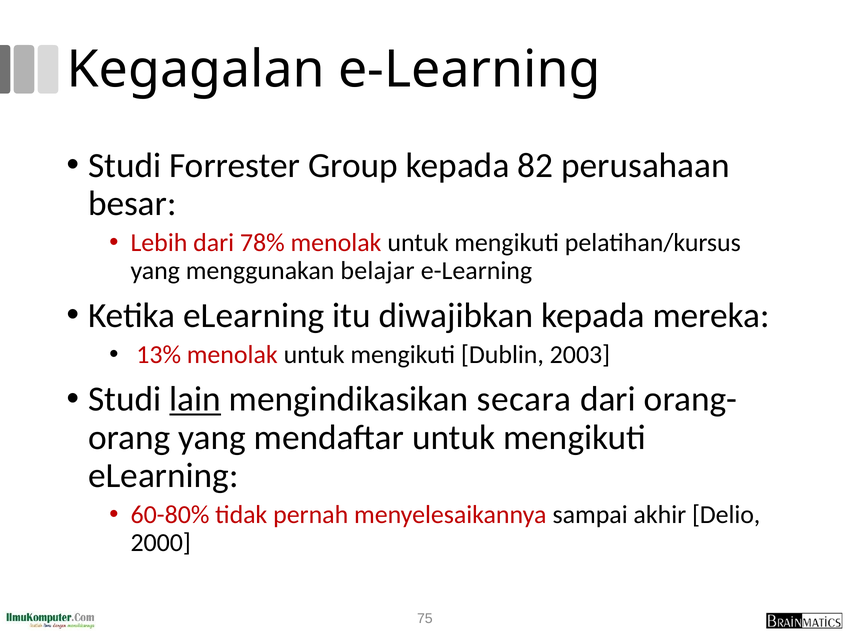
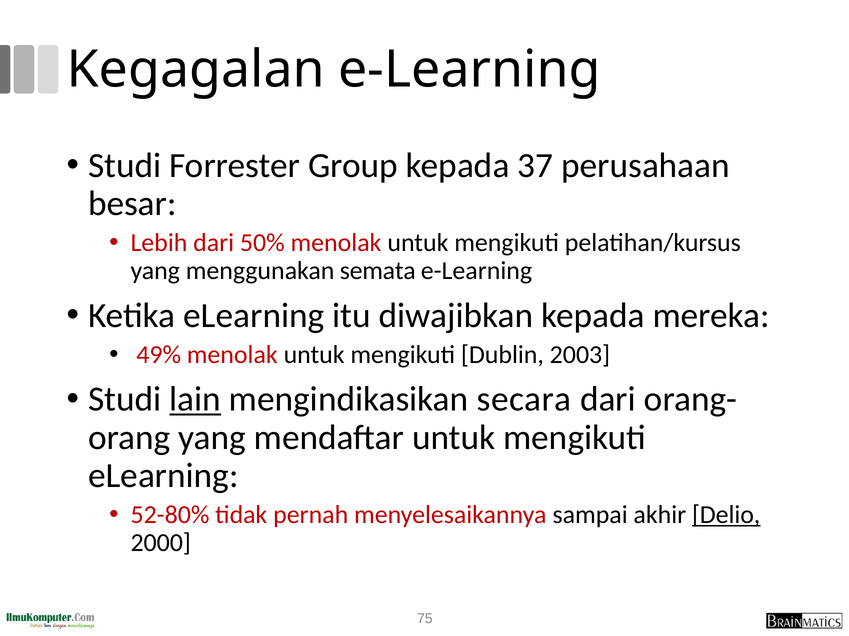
82: 82 -> 37
78%: 78% -> 50%
belajar: belajar -> semata
13%: 13% -> 49%
60-80%: 60-80% -> 52-80%
Delio underline: none -> present
